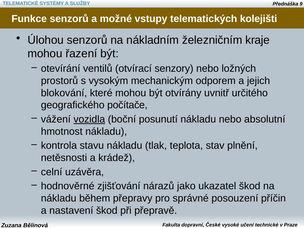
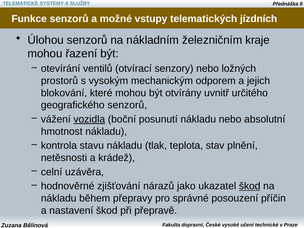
kolejišti: kolejišti -> jízdních
geografického počítače: počítače -> senzorů
škod at (250, 186) underline: none -> present
